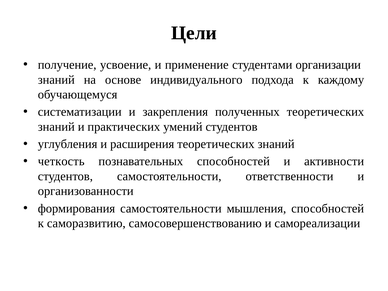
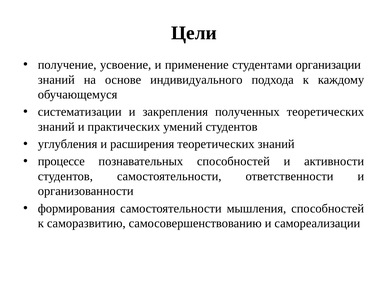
четкость: четкость -> процессе
